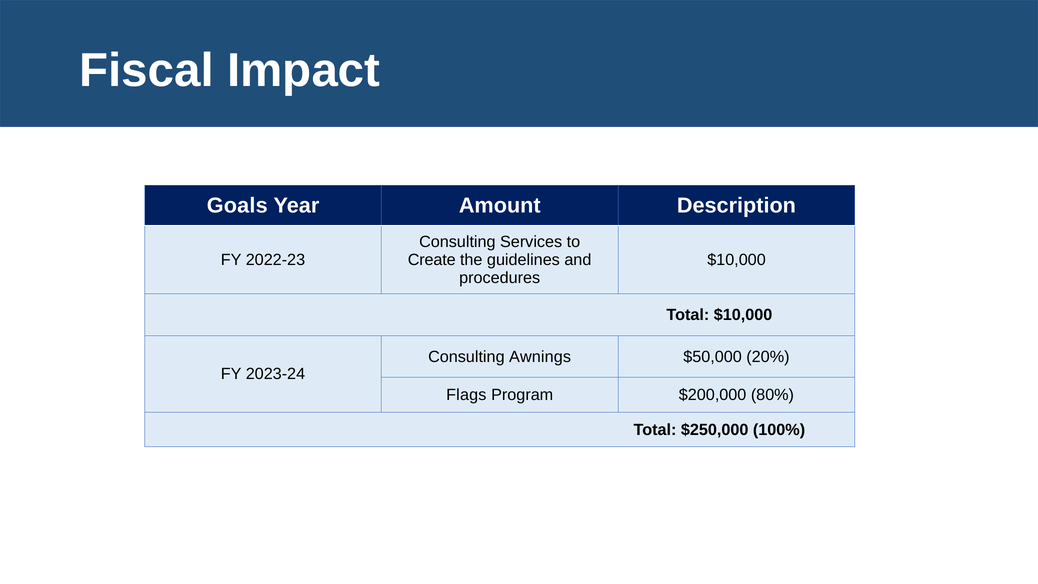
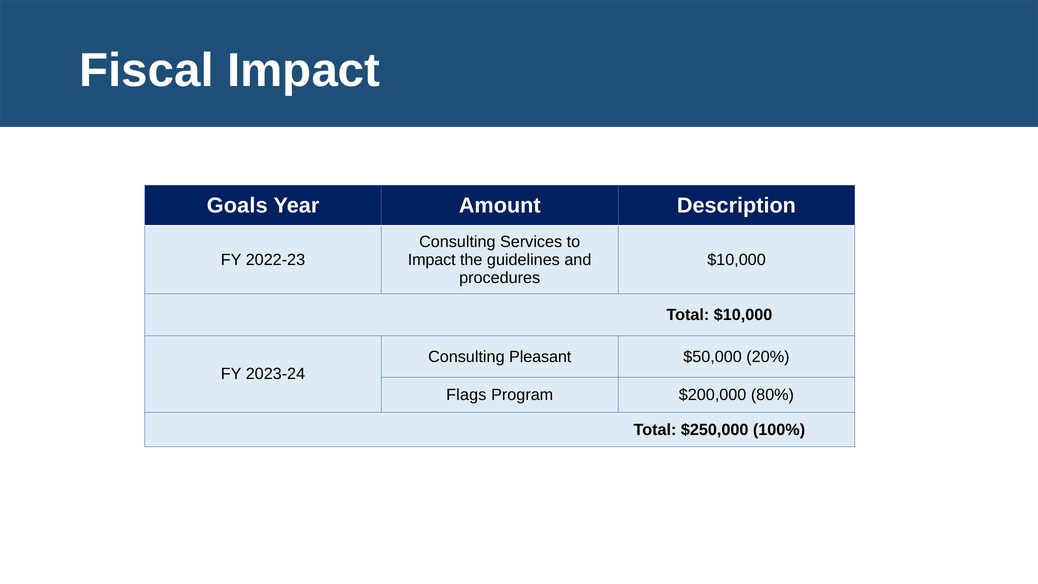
Create at (432, 260): Create -> Impact
Awnings: Awnings -> Pleasant
